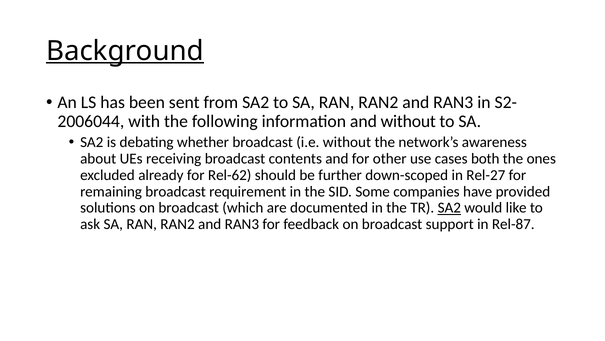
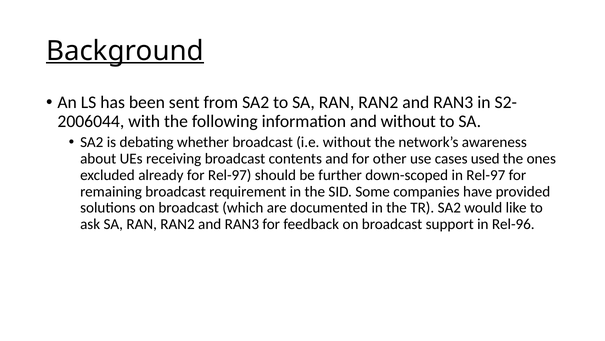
both: both -> used
for Rel-62: Rel-62 -> Rel-97
in Rel-27: Rel-27 -> Rel-97
SA2 at (449, 208) underline: present -> none
Rel-87: Rel-87 -> Rel-96
